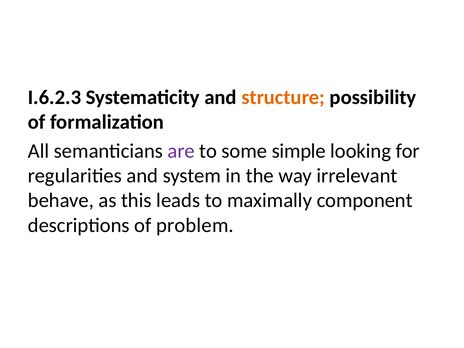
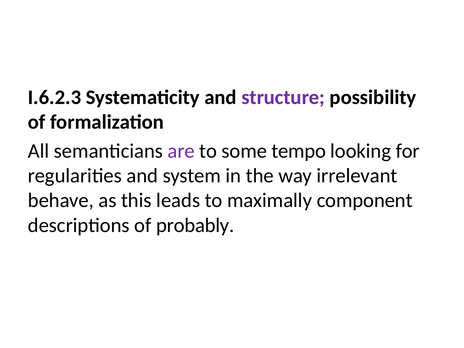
structure colour: orange -> purple
simple: simple -> tempo
problem: problem -> probably
